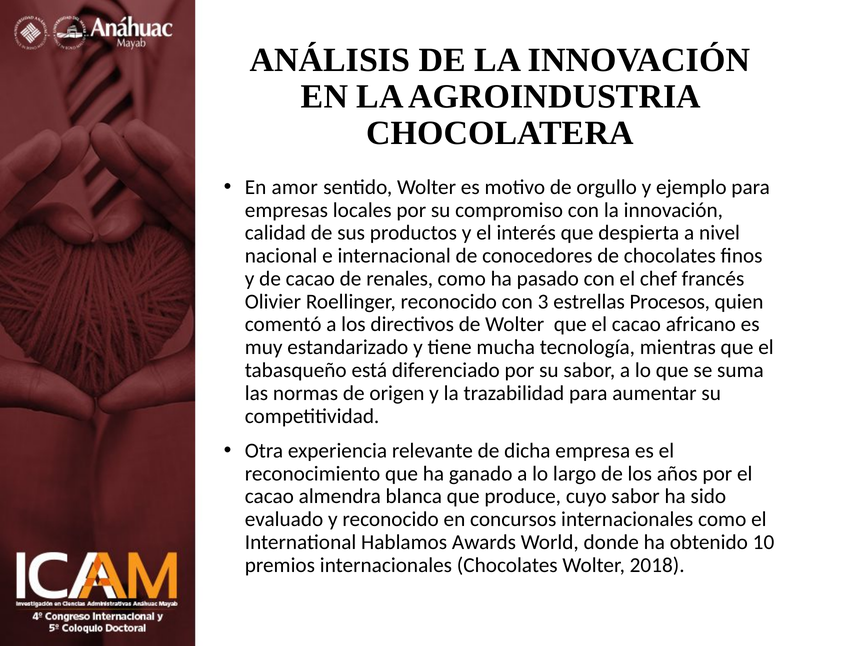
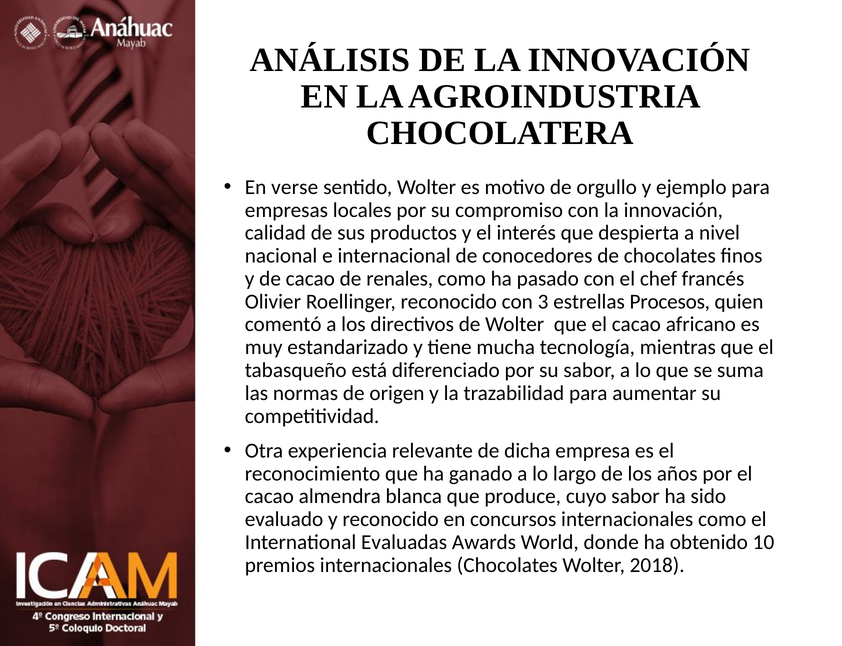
amor: amor -> verse
Hablamos: Hablamos -> Evaluadas
